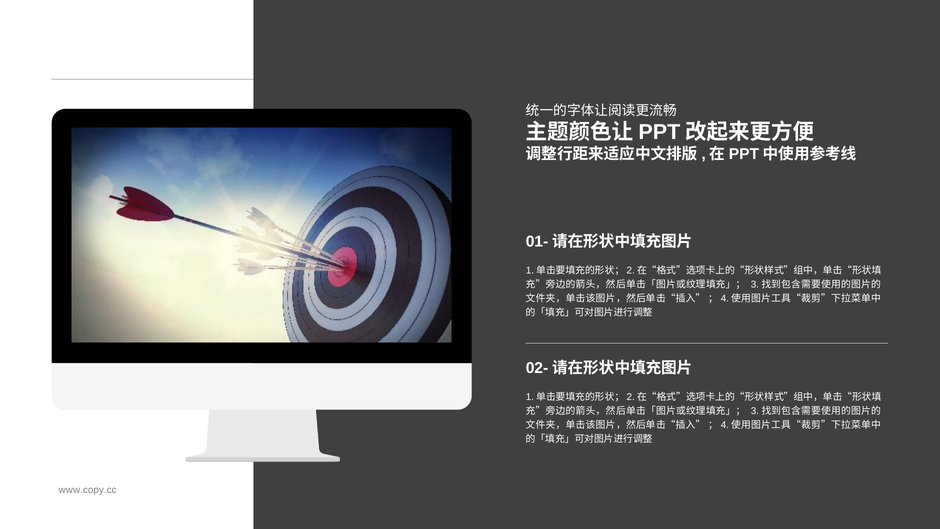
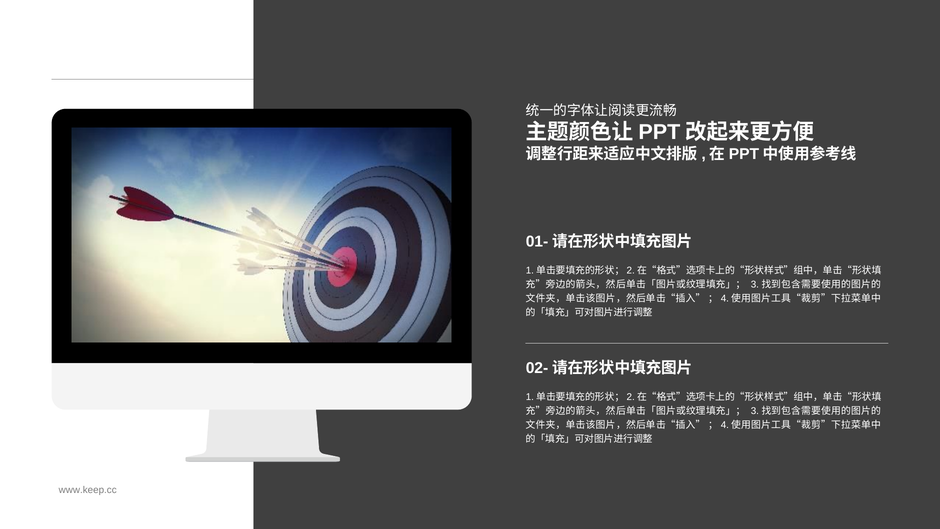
www.copy.cc: www.copy.cc -> www.keep.cc
